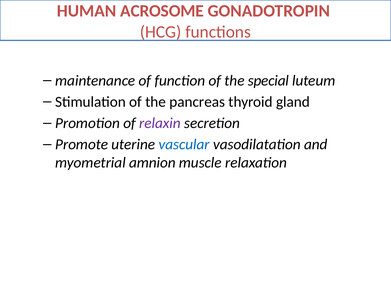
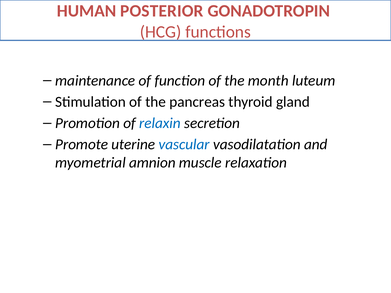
ACROSOME: ACROSOME -> POSTERIOR
special: special -> month
relaxin colour: purple -> blue
